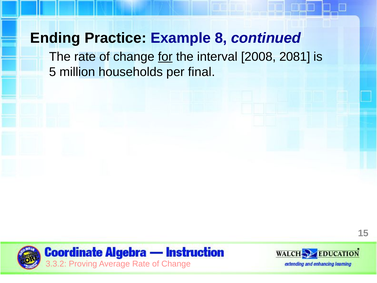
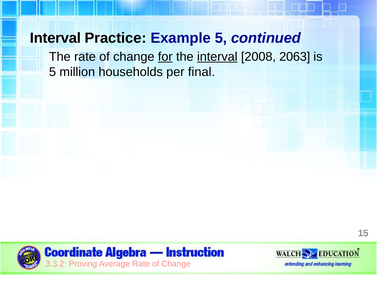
Ending at (55, 38): Ending -> Interval
Example 8: 8 -> 5
interval at (217, 57) underline: none -> present
2081: 2081 -> 2063
